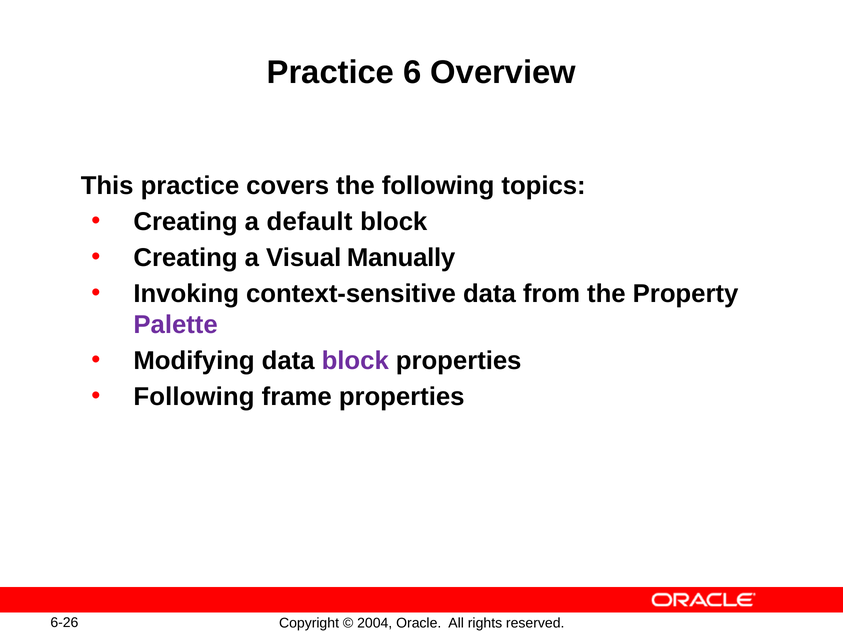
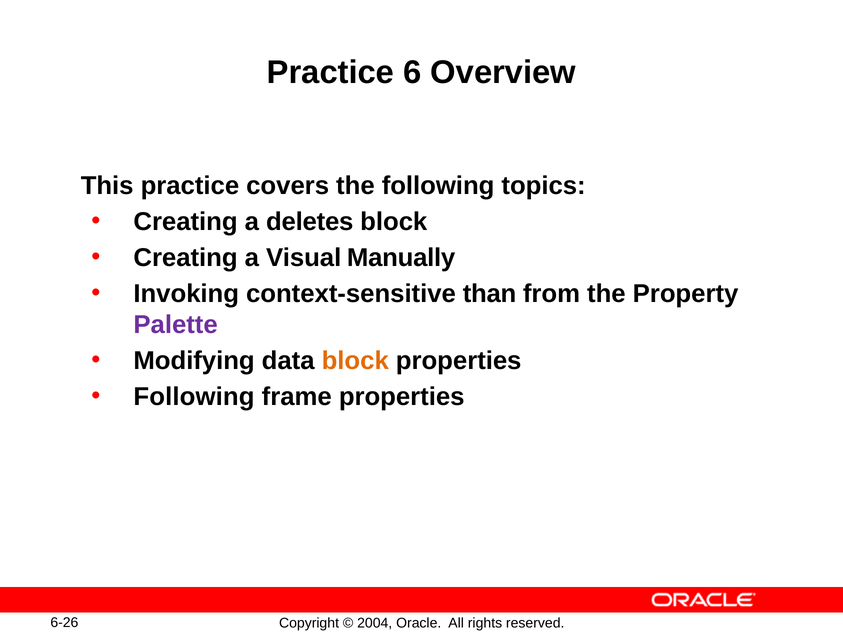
default: default -> deletes
context-sensitive data: data -> than
block at (355, 361) colour: purple -> orange
